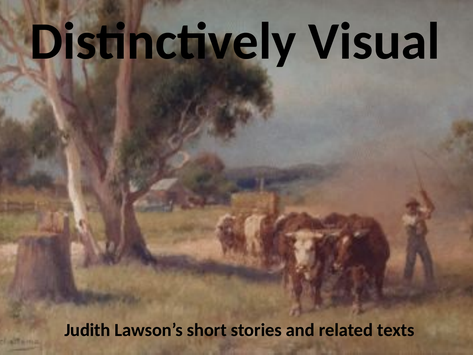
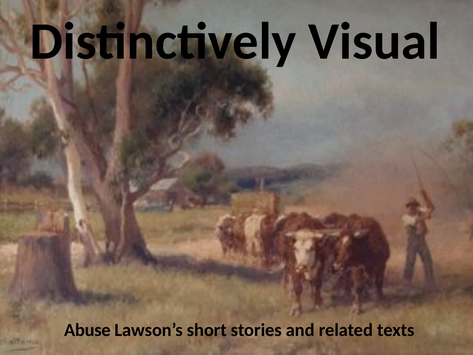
Judith: Judith -> Abuse
